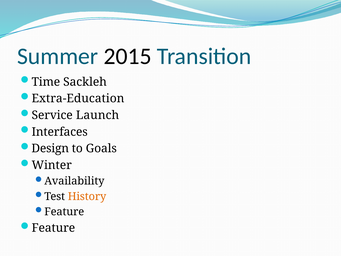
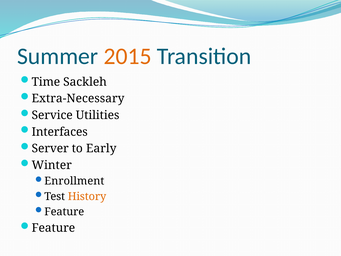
2015 colour: black -> orange
Extra-Education: Extra-Education -> Extra-Necessary
Launch: Launch -> Utilities
Design: Design -> Server
Goals: Goals -> Early
Availability: Availability -> Enrollment
